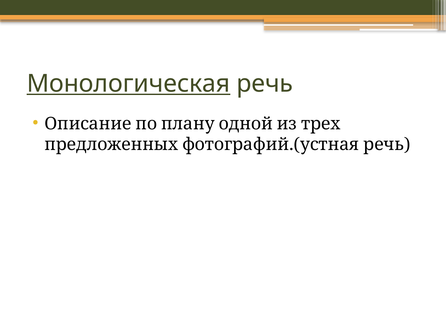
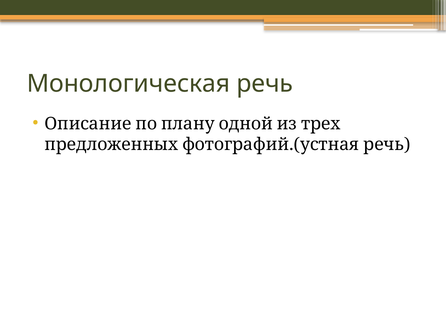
Монологическая underline: present -> none
